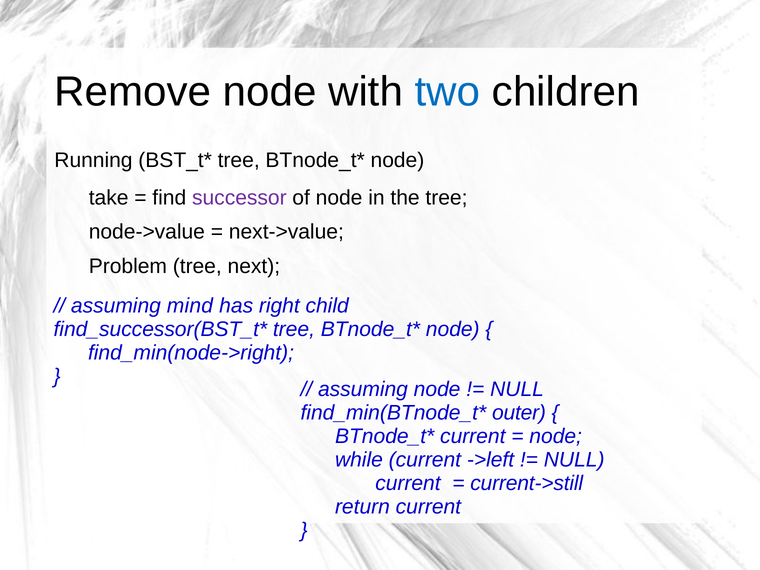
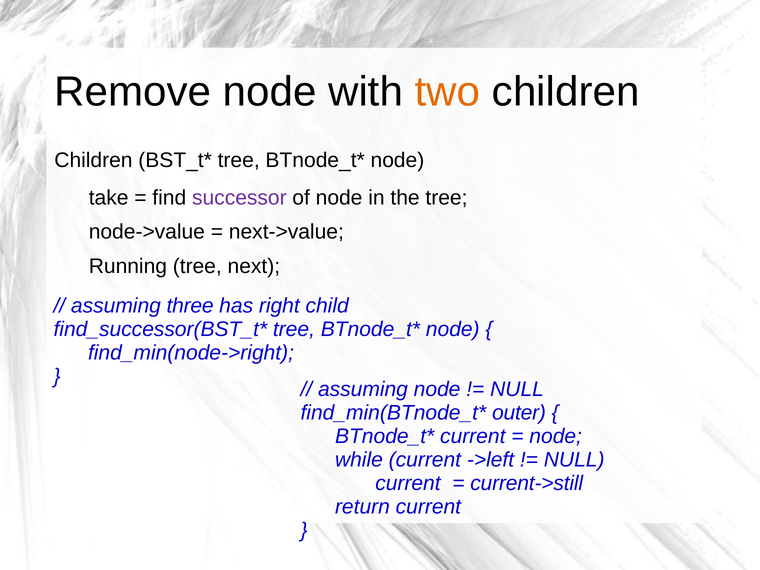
two colour: blue -> orange
Running at (93, 160): Running -> Children
Problem: Problem -> Running
mind: mind -> three
